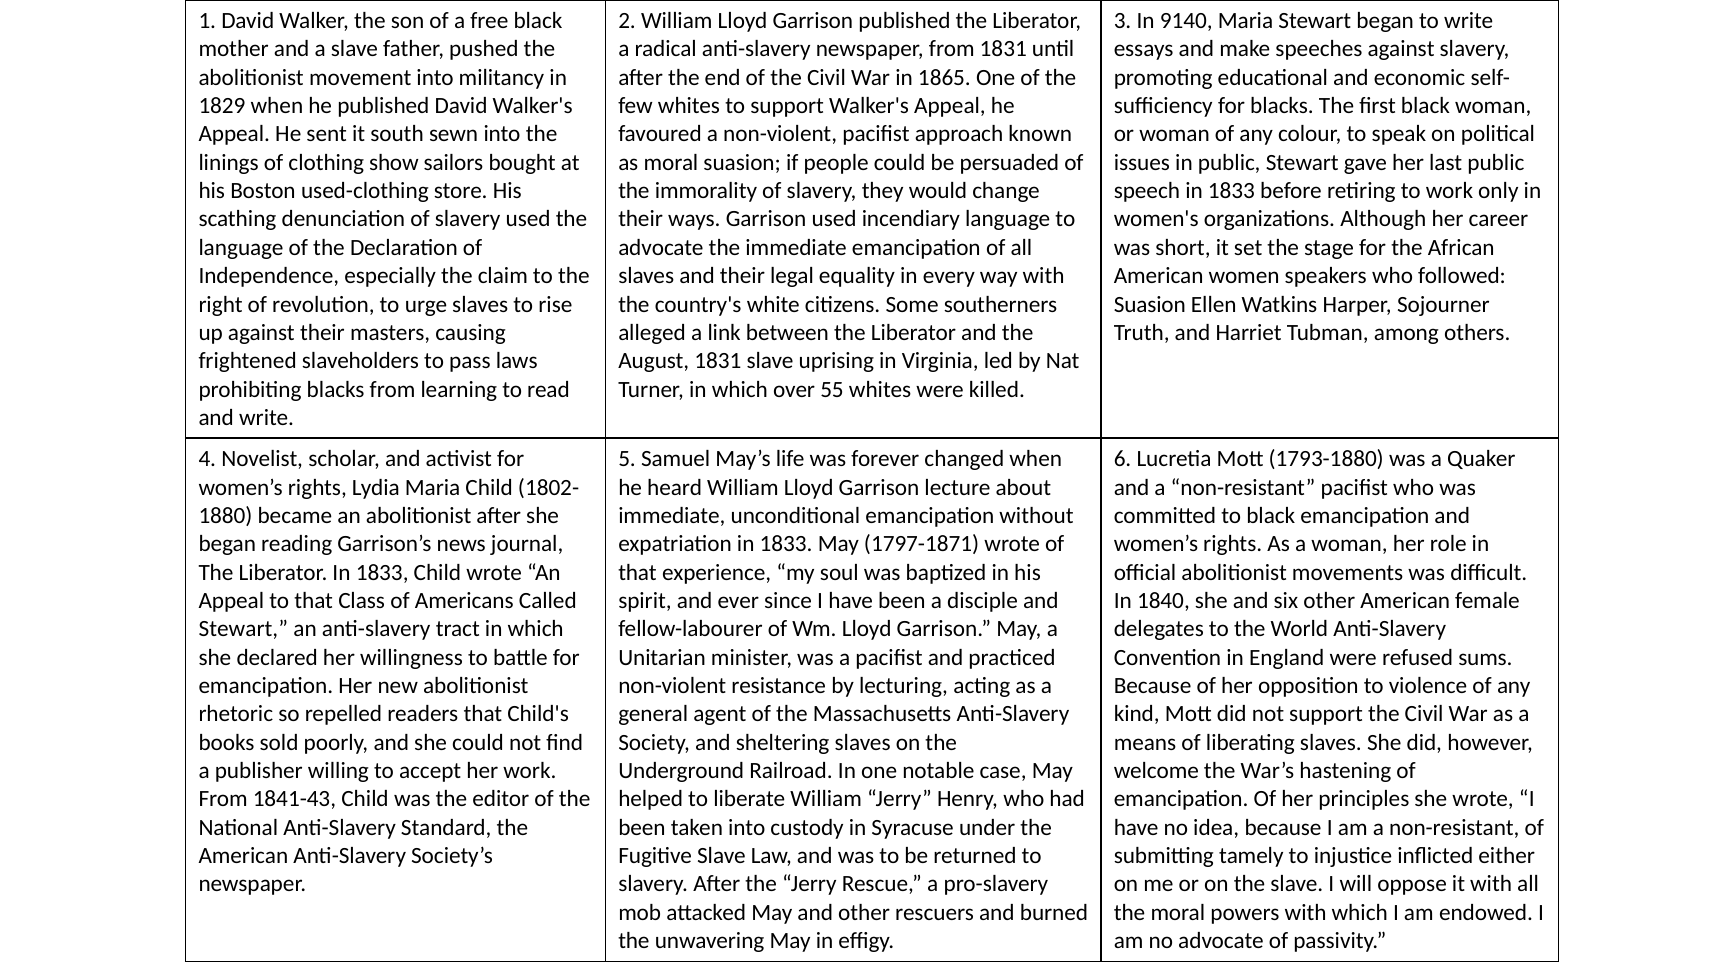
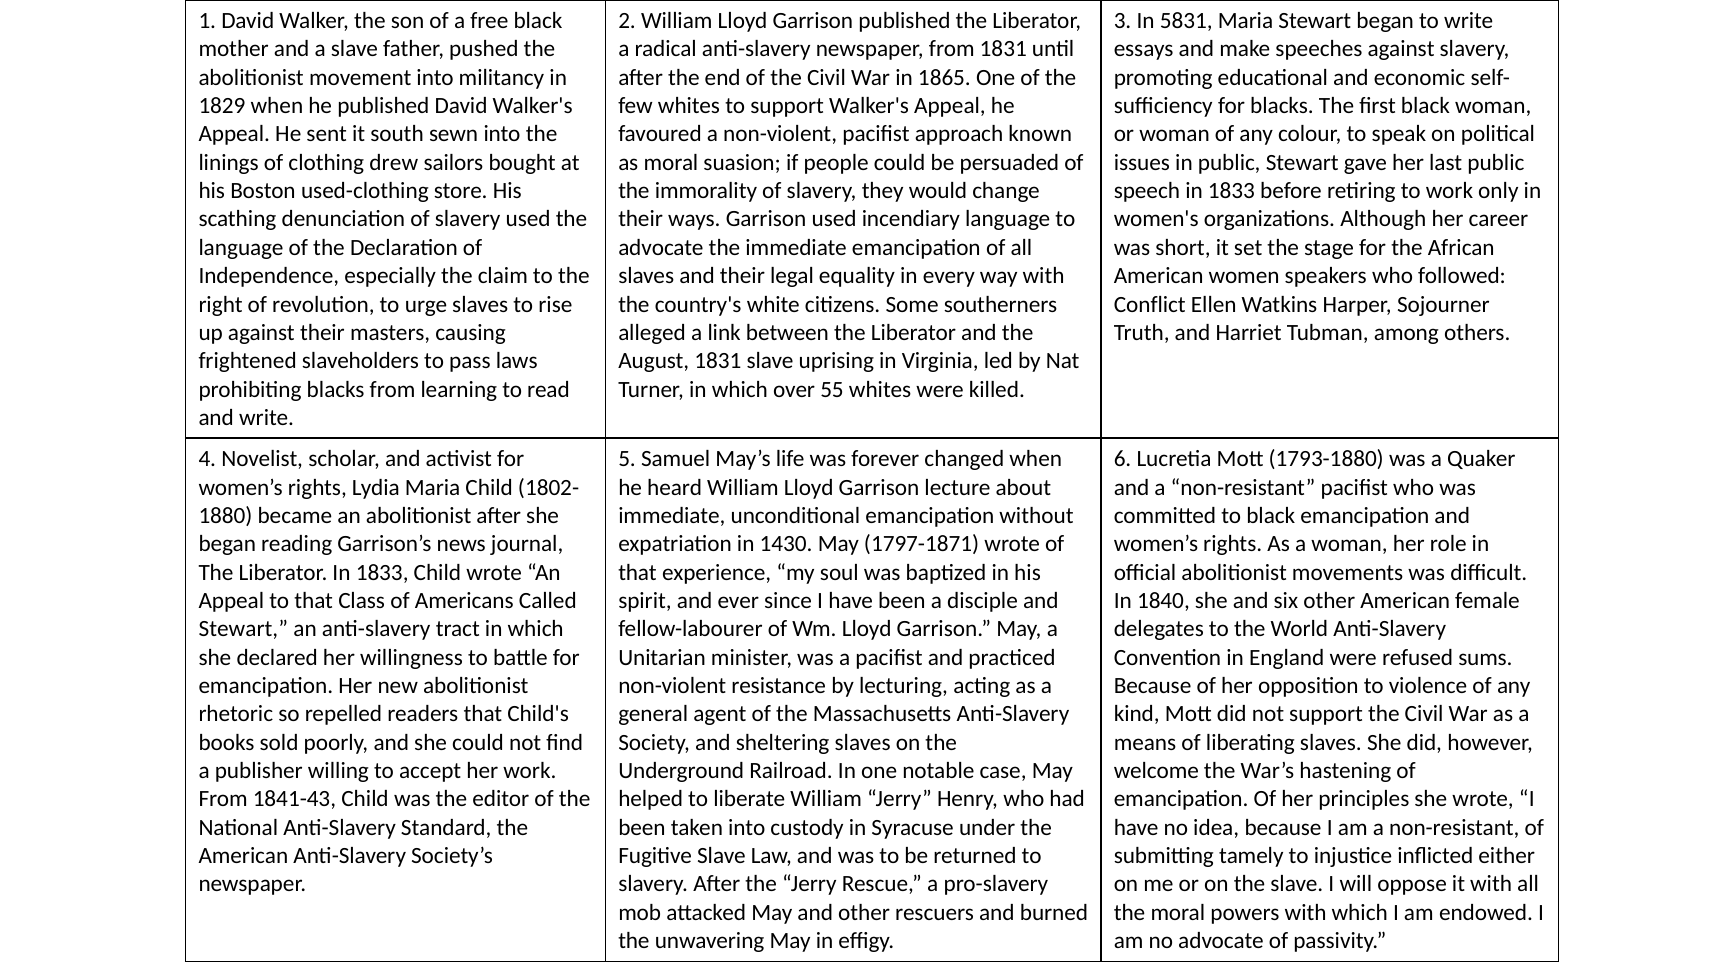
9140: 9140 -> 5831
show: show -> drew
Suasion at (1150, 304): Suasion -> Conflict
expatriation in 1833: 1833 -> 1430
